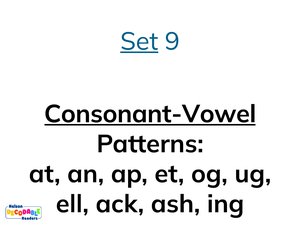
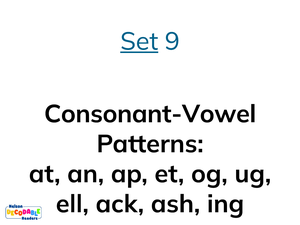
Consonant-Vowel underline: present -> none
